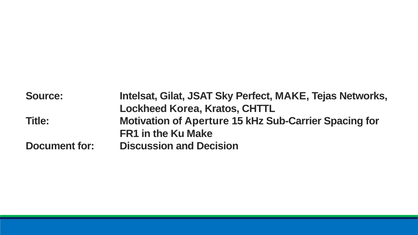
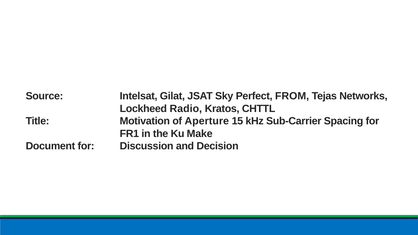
Perfect MAKE: MAKE -> FROM
Lockheed Korea: Korea -> Radio
